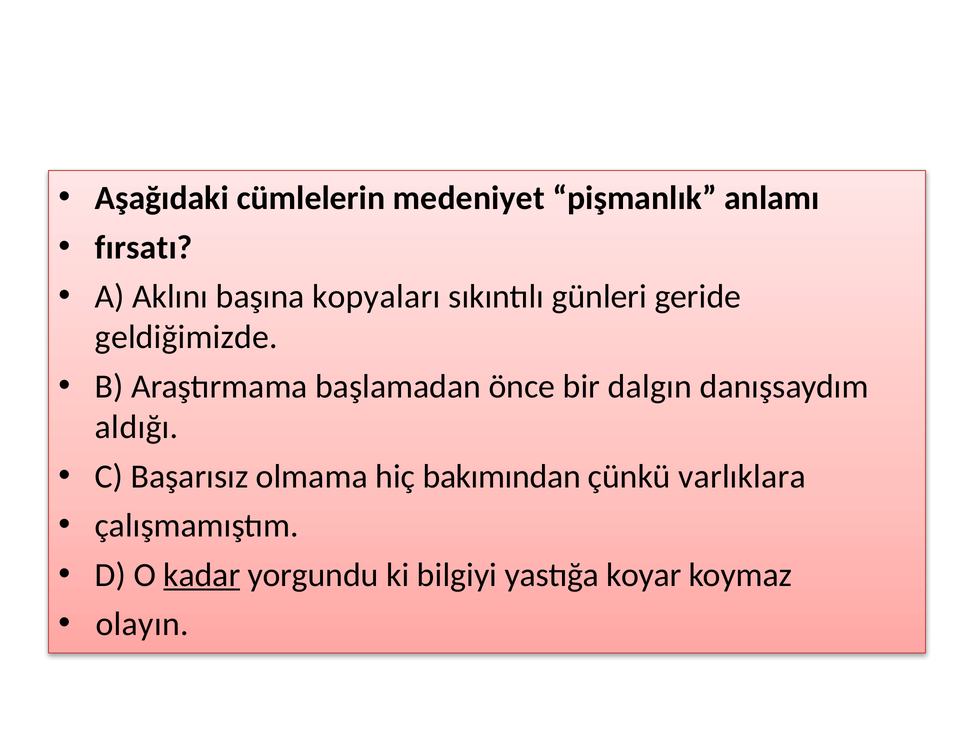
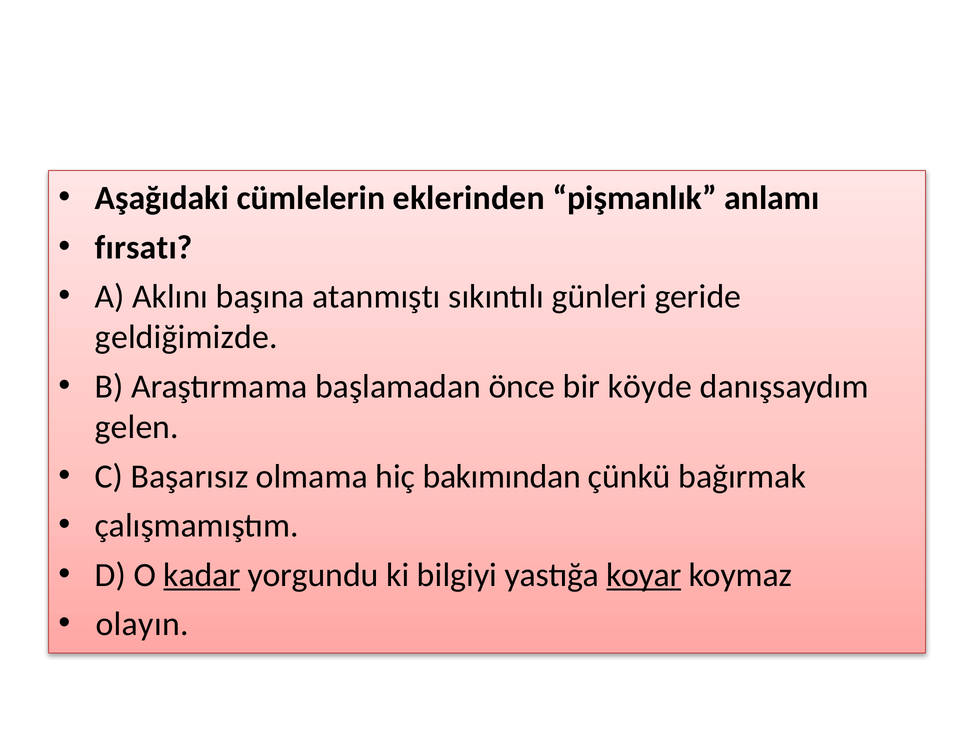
medeniyet: medeniyet -> eklerinden
kopyaları: kopyaları -> atanmıştı
dalgın: dalgın -> köyde
aldığı: aldığı -> gelen
varlıklara: varlıklara -> bağırmak
koyar underline: none -> present
